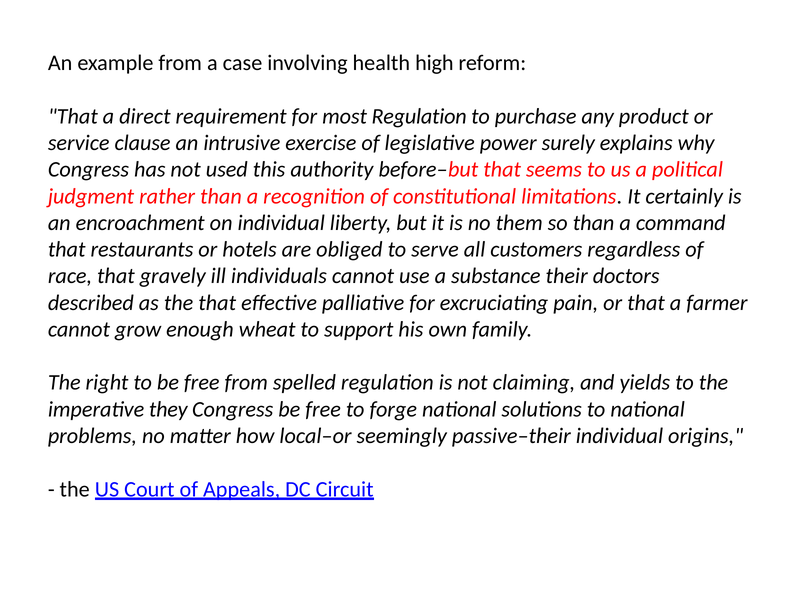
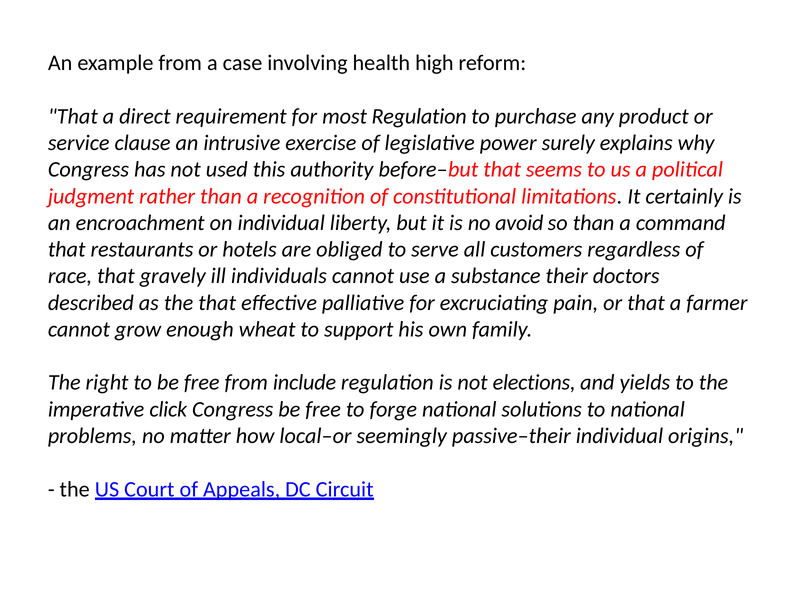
them: them -> avoid
spelled: spelled -> include
claiming: claiming -> elections
they: they -> click
